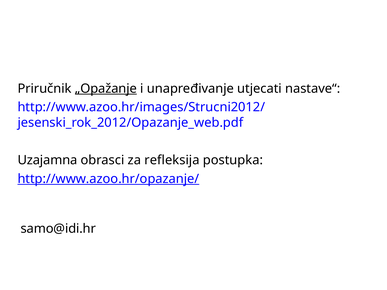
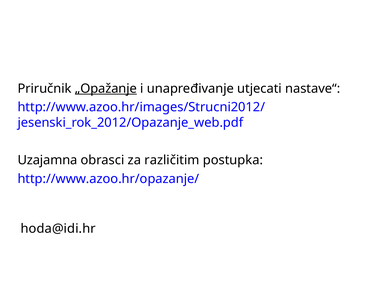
refleksija: refleksija -> različitim
http://www.azoo.hr/opazanje/ underline: present -> none
samo@idi.hr: samo@idi.hr -> hoda@idi.hr
